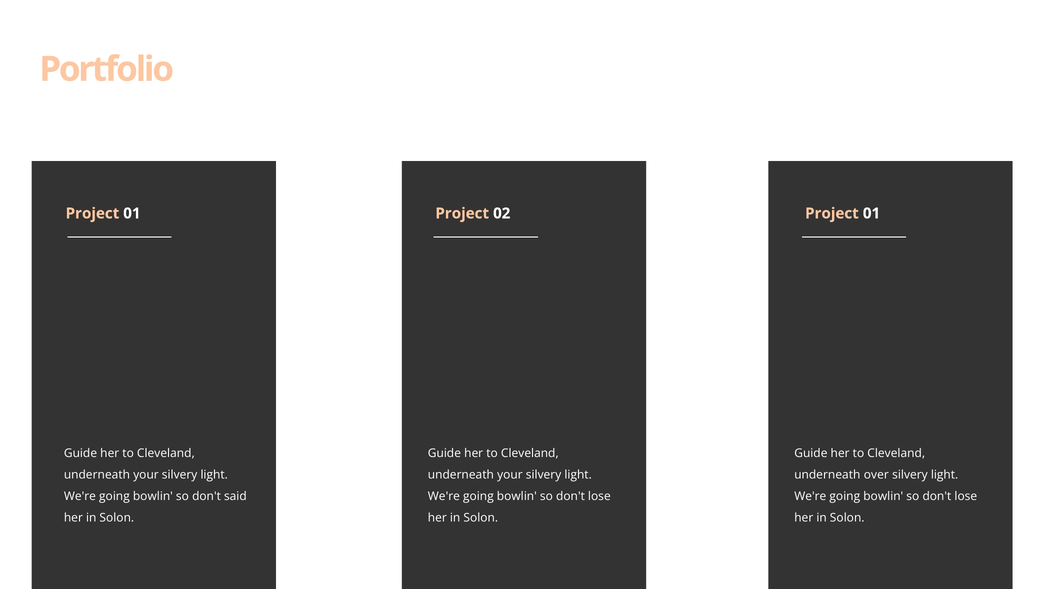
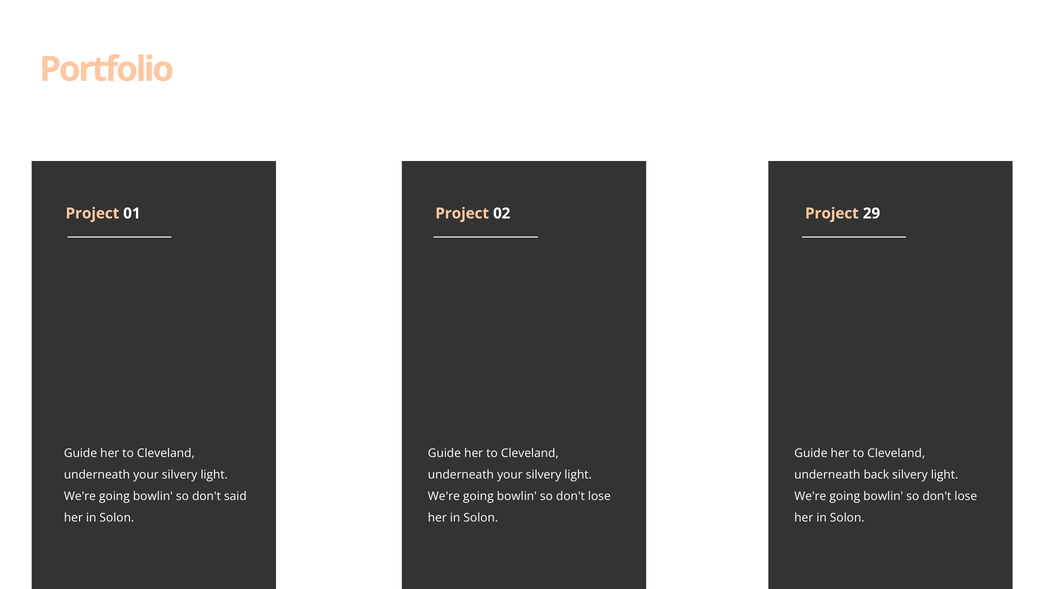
01 Project 01: 01 -> 29
over: over -> back
